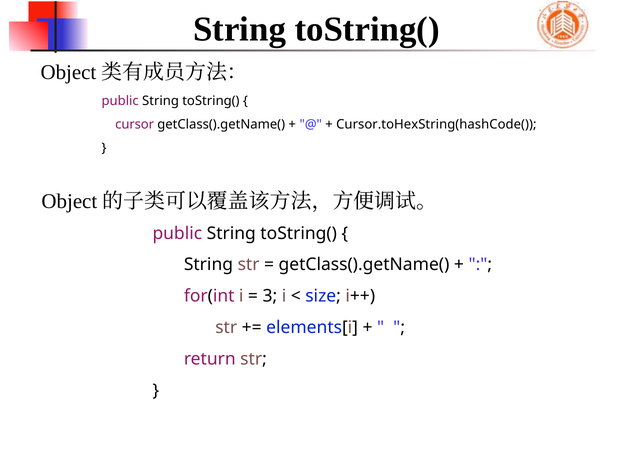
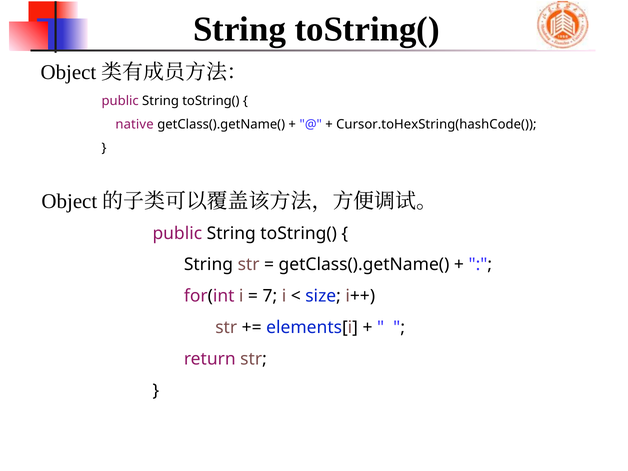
cursor: cursor -> native
3: 3 -> 7
